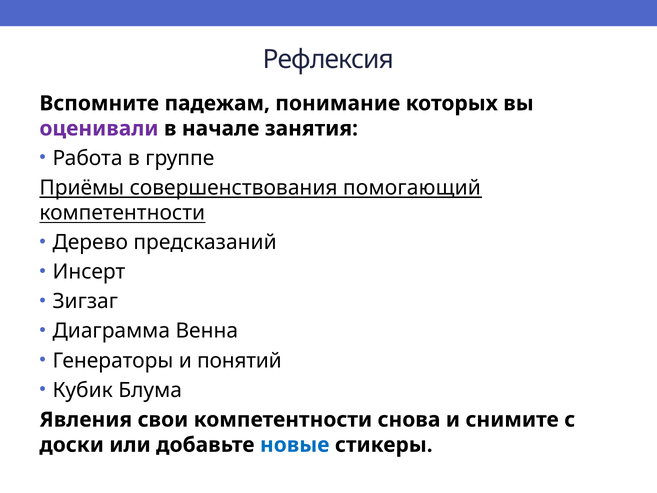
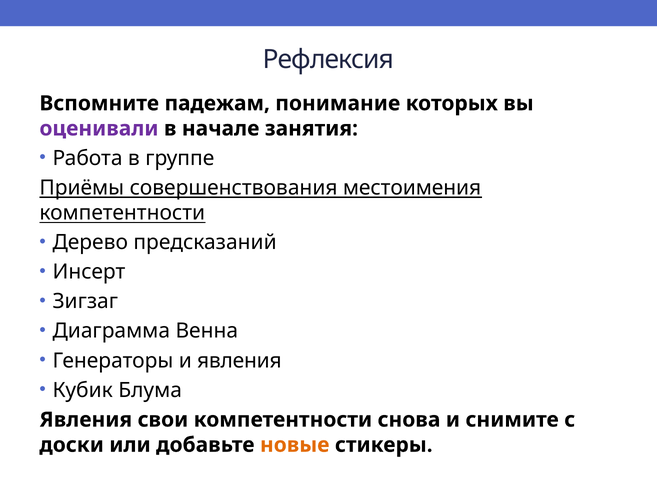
помогающий: помогающий -> местоимения
и понятий: понятий -> явления
новые colour: blue -> orange
